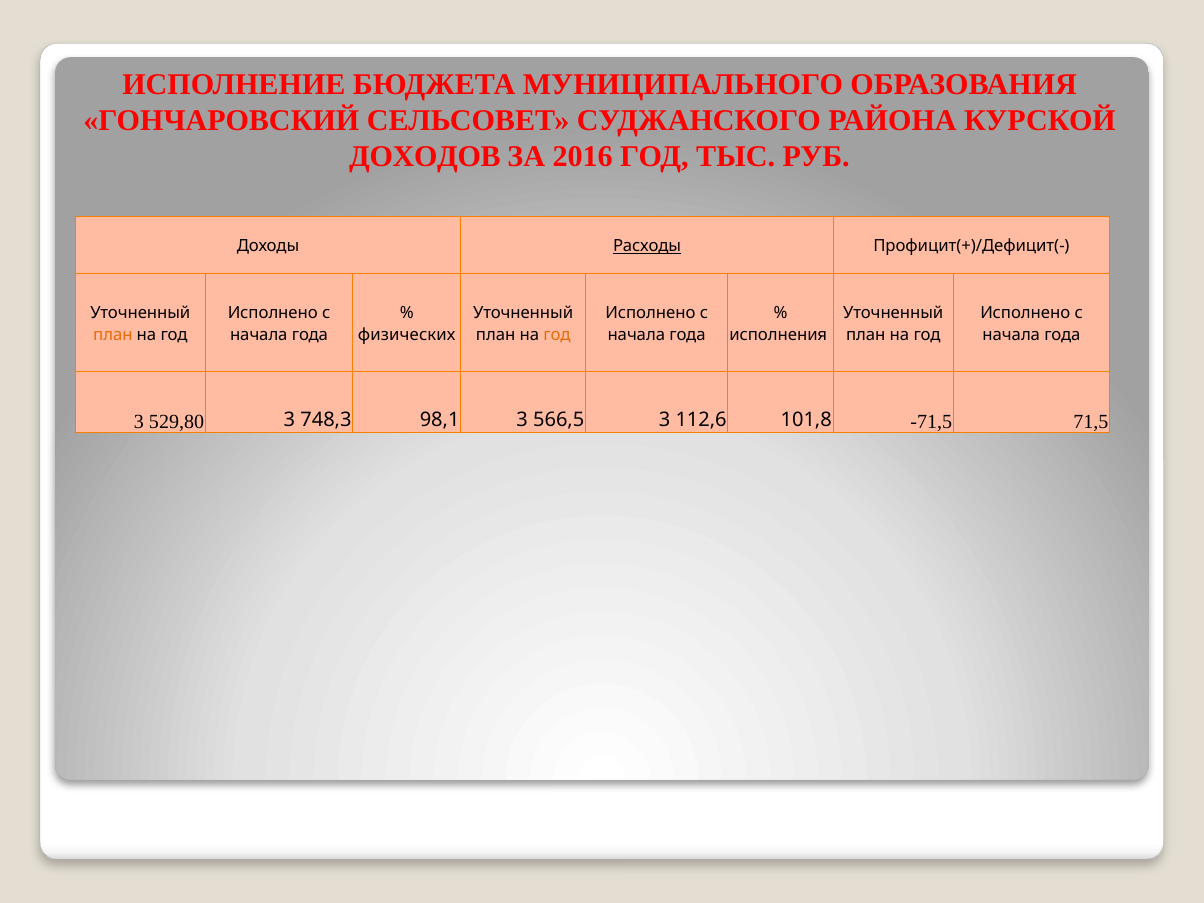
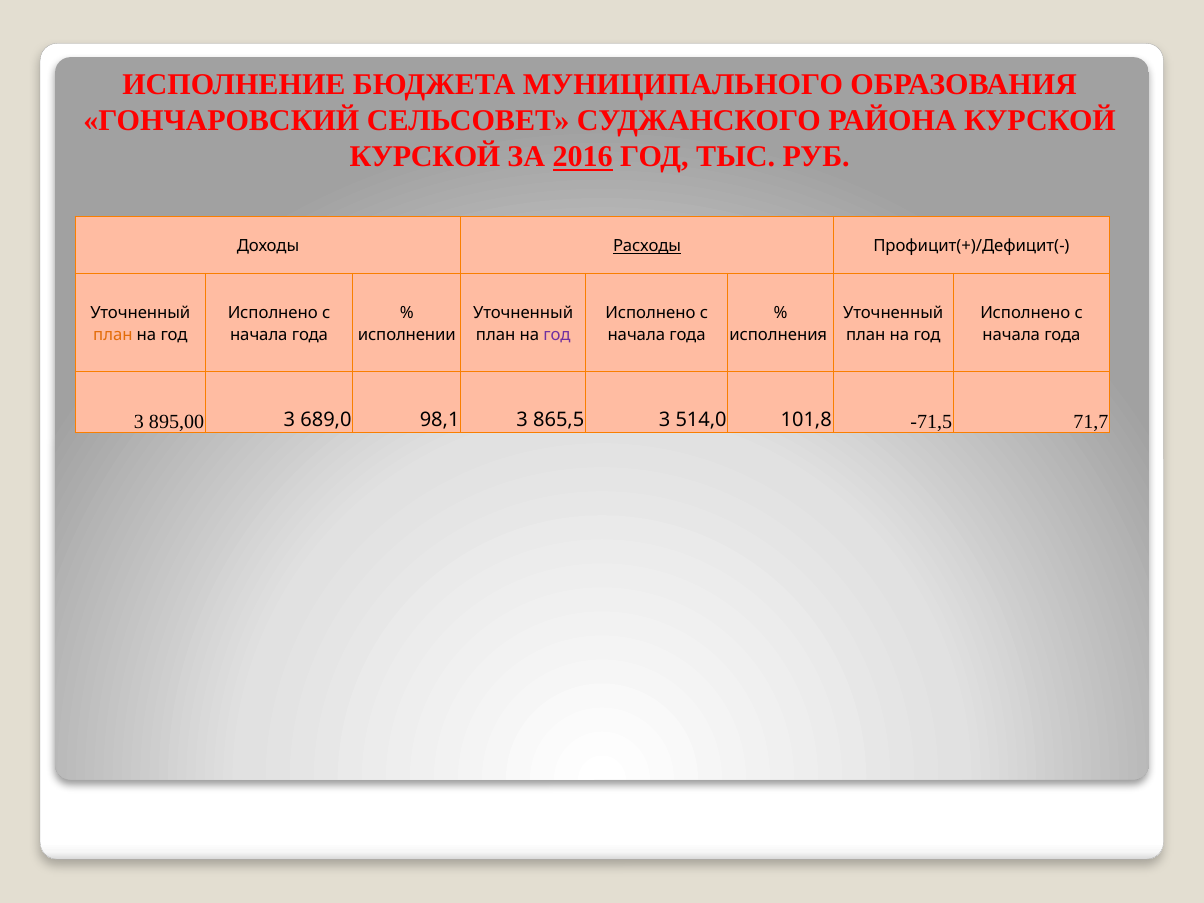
ДОХОДОВ at (425, 157): ДОХОДОВ -> КУРСКОЙ
2016 underline: none -> present
физических: физических -> исполнении
год at (557, 335) colour: orange -> purple
529,80: 529,80 -> 895,00
748,3: 748,3 -> 689,0
566,5: 566,5 -> 865,5
112,6: 112,6 -> 514,0
71,5: 71,5 -> 71,7
